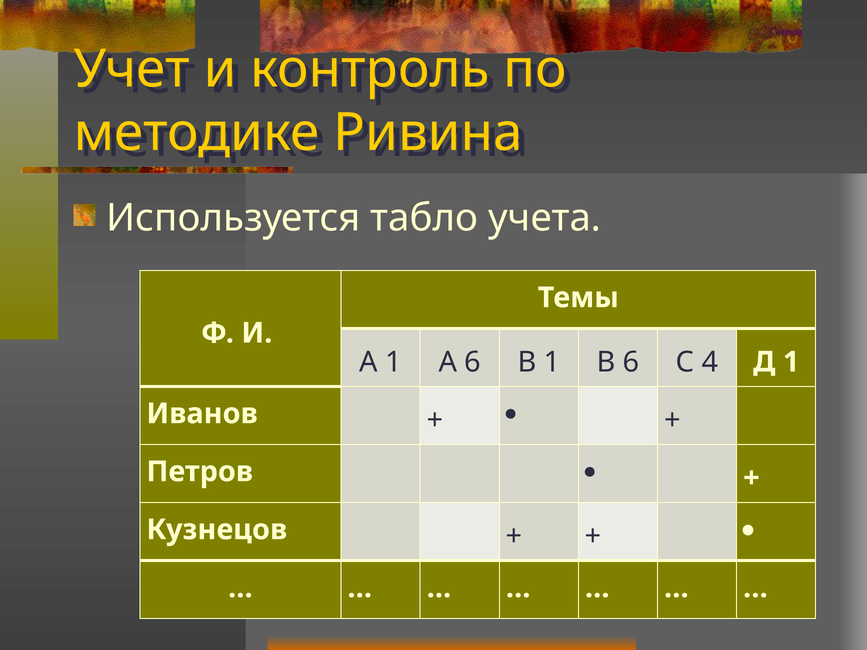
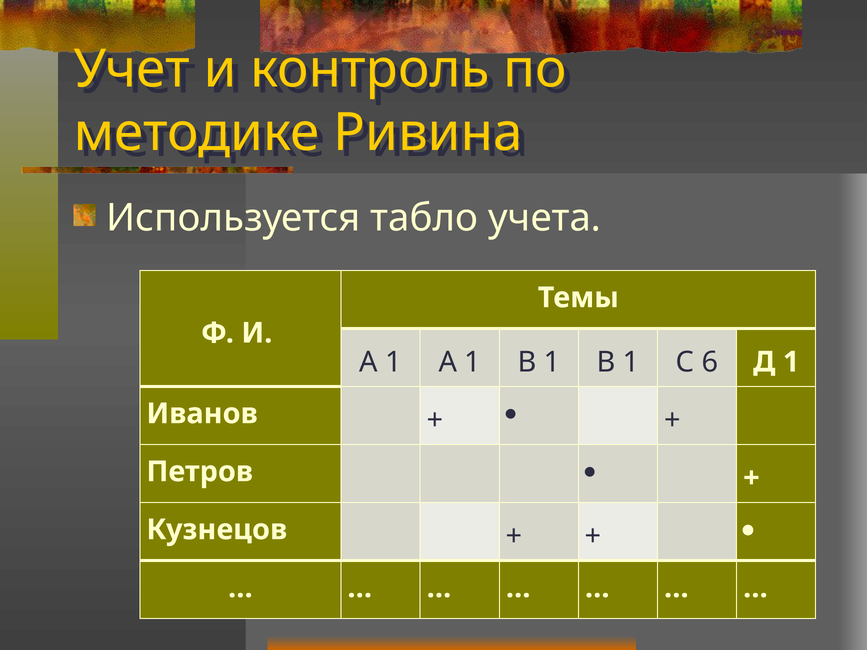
1 А 6: 6 -> 1
В 1 В 6: 6 -> 1
4: 4 -> 6
